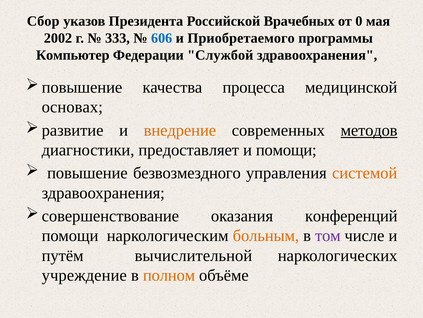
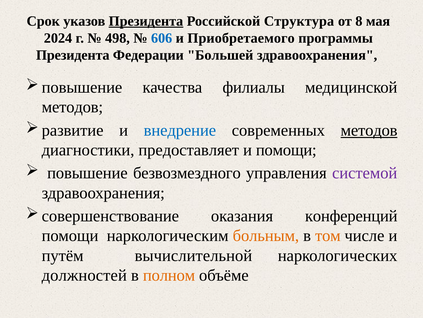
Сбор: Сбор -> Срок
Президента at (146, 21) underline: none -> present
Врачебных: Врачебных -> Структура
0: 0 -> 8
2002: 2002 -> 2024
333: 333 -> 498
Компьютер at (73, 55): Компьютер -> Президента
Службой: Службой -> Большей
процесса: процесса -> филиалы
основах at (72, 107): основах -> методов
внедрение colour: orange -> blue
системой colour: orange -> purple
том colour: purple -> orange
учреждение: учреждение -> должностей
